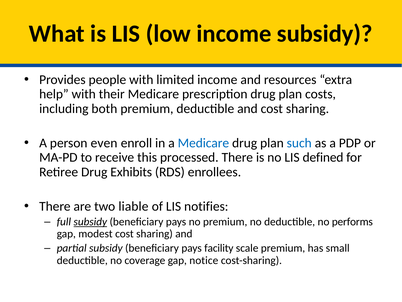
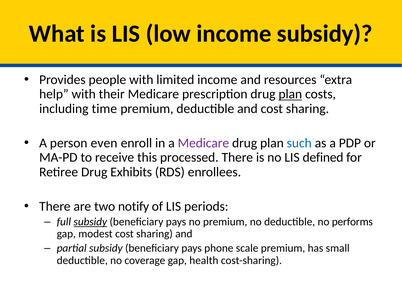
plan at (290, 94) underline: none -> present
both: both -> time
Medicare at (203, 143) colour: blue -> purple
liable: liable -> notify
notifies: notifies -> periods
facility: facility -> phone
notice: notice -> health
